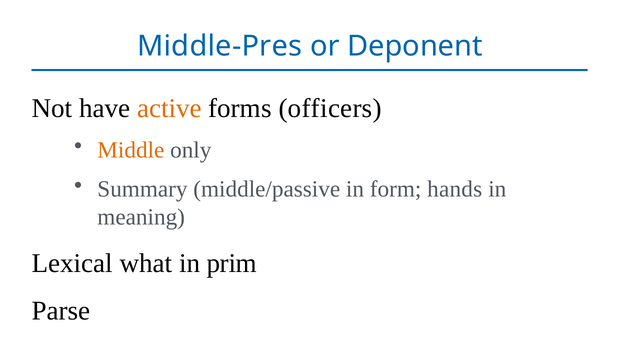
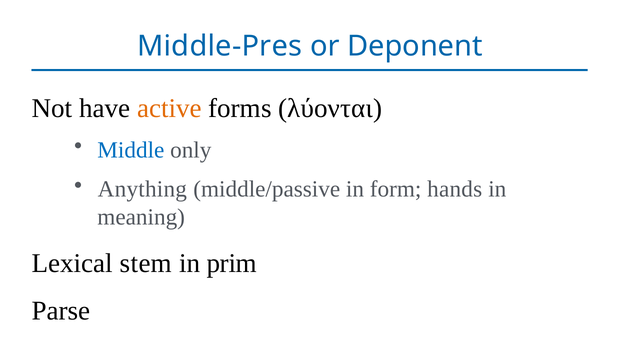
officers: officers -> λύονται
Middle colour: orange -> blue
Summary: Summary -> Anything
what: what -> stem
